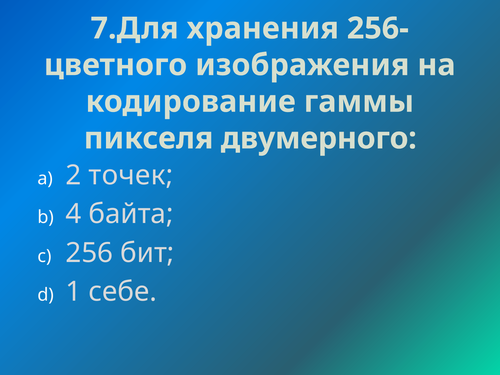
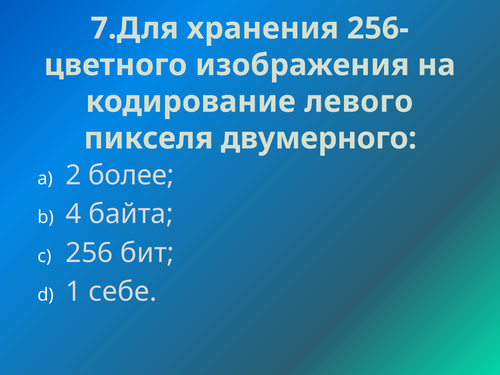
гаммы: гаммы -> левого
точек: точек -> более
